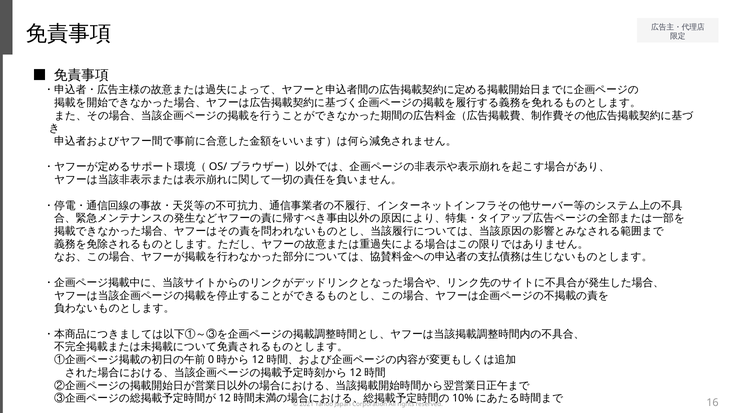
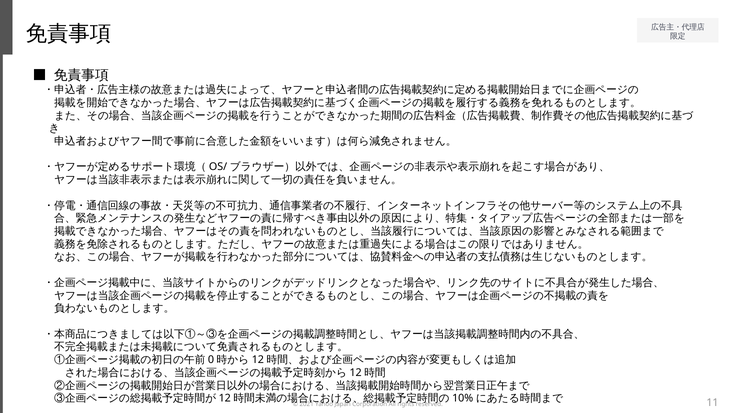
16: 16 -> 11
